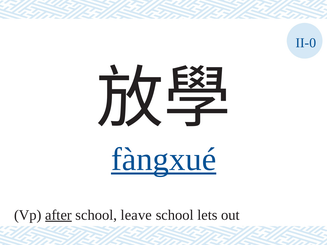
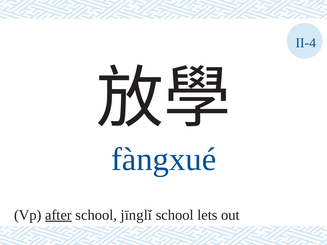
II-0: II-0 -> II-4
fàngxué underline: present -> none
leave: leave -> jīnglǐ
